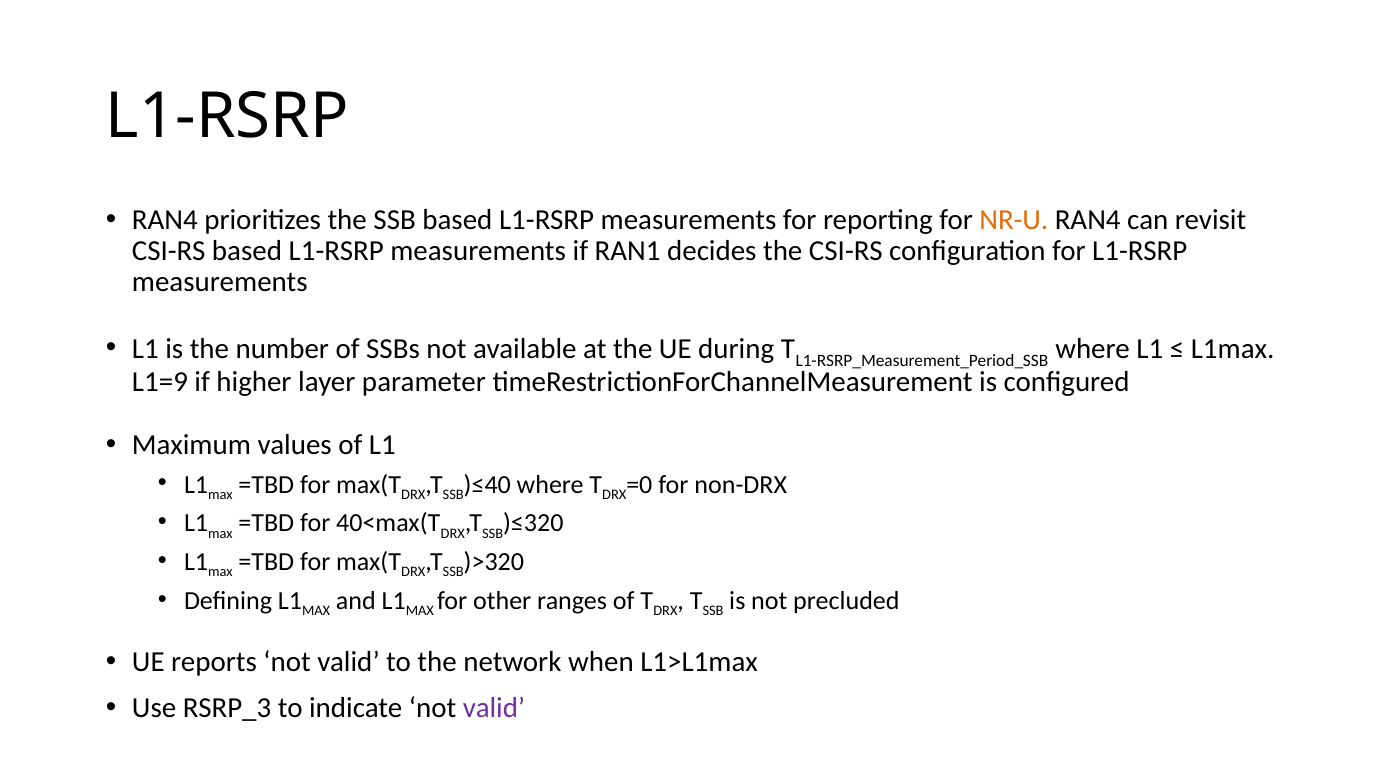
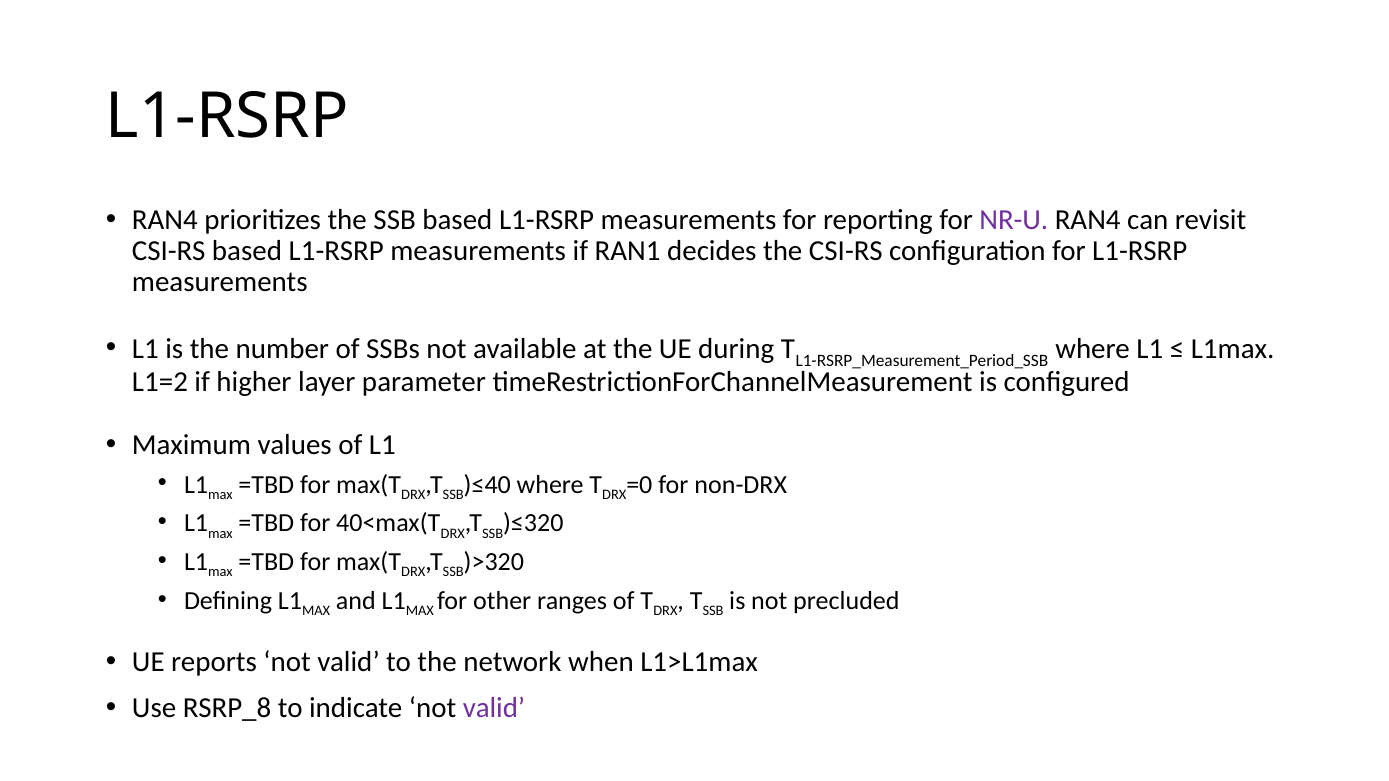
NR-U colour: orange -> purple
L1=9: L1=9 -> L1=2
RSRP_3: RSRP_3 -> RSRP_8
